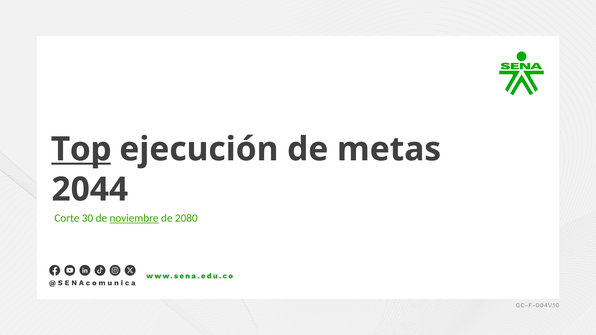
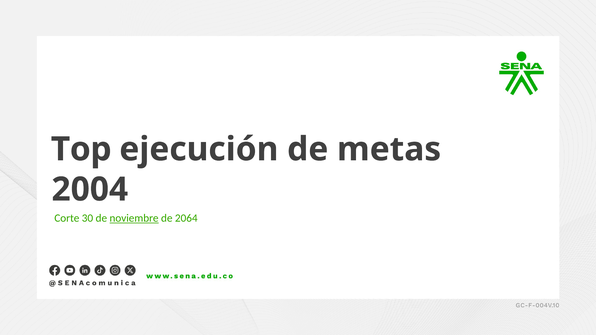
Top underline: present -> none
2044: 2044 -> 2004
2080: 2080 -> 2064
